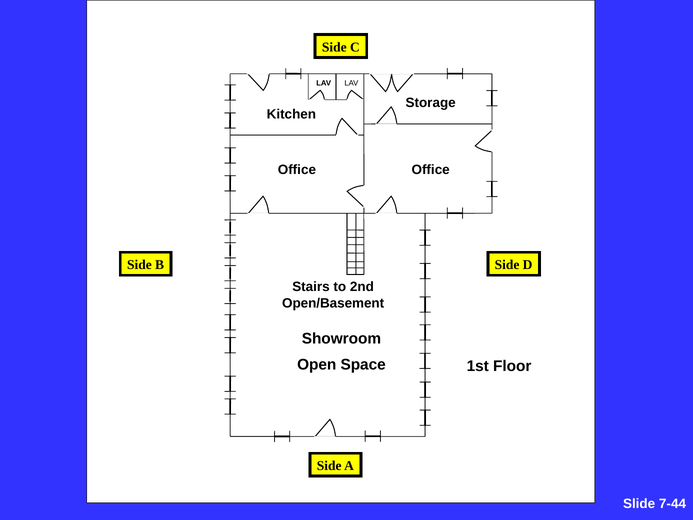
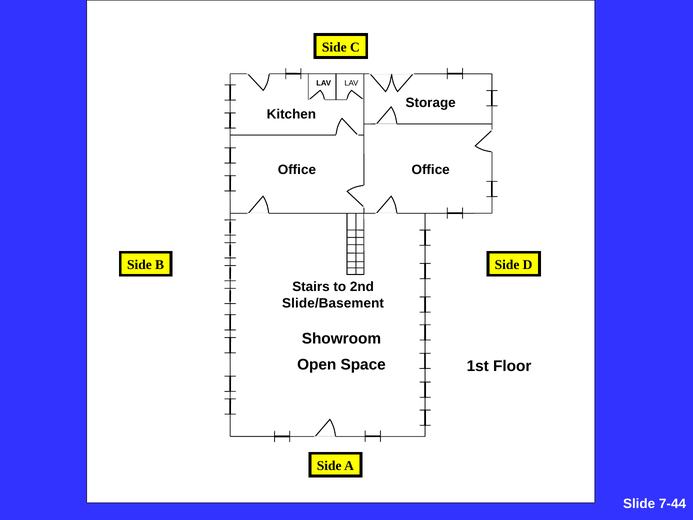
Open/Basement: Open/Basement -> Slide/Basement
